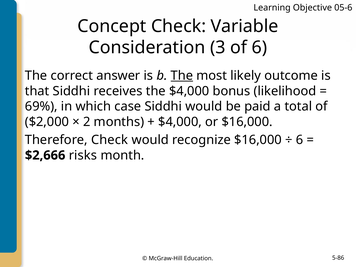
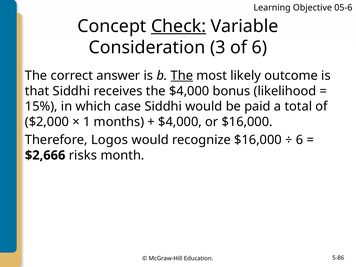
Check at (179, 26) underline: none -> present
69%: 69% -> 15%
2: 2 -> 1
Therefore Check: Check -> Logos
